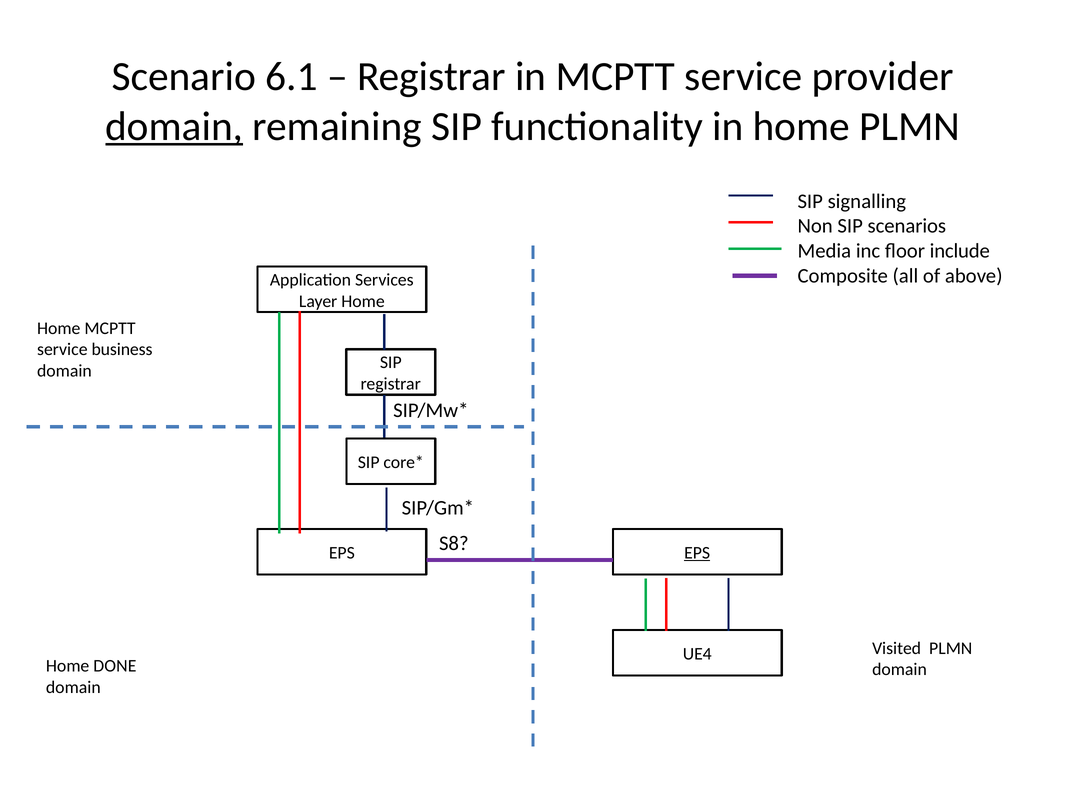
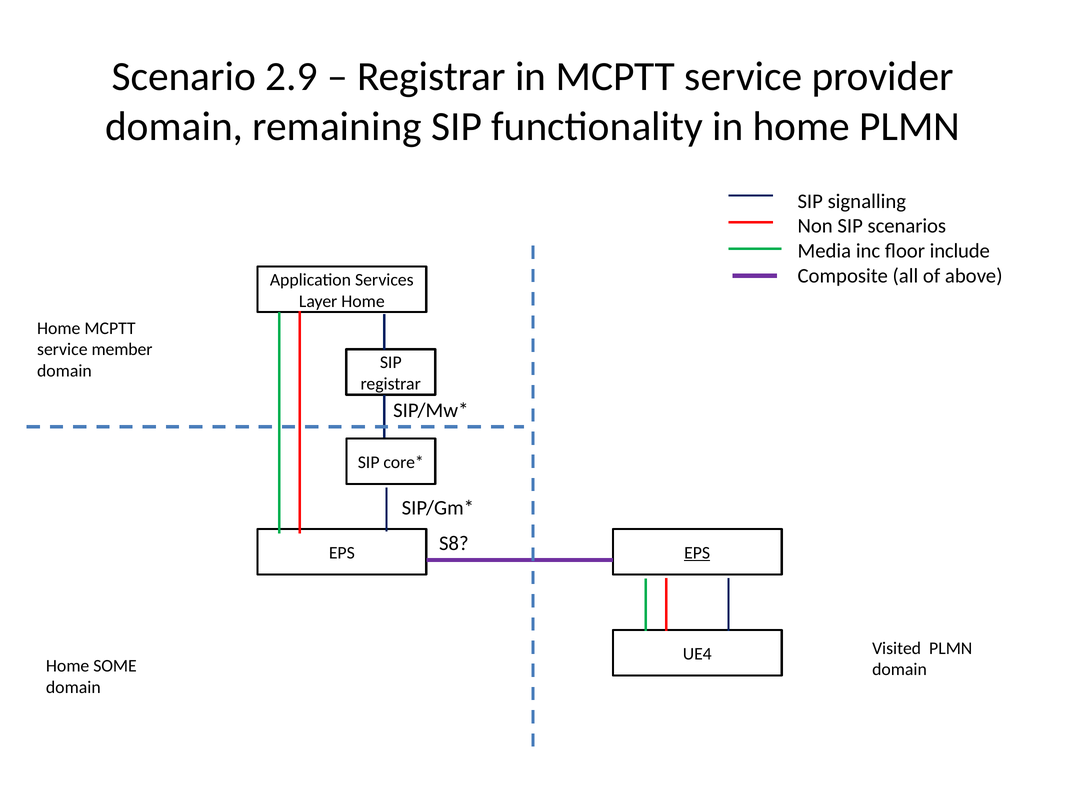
6.1: 6.1 -> 2.9
domain at (174, 126) underline: present -> none
business: business -> member
DONE: DONE -> SOME
